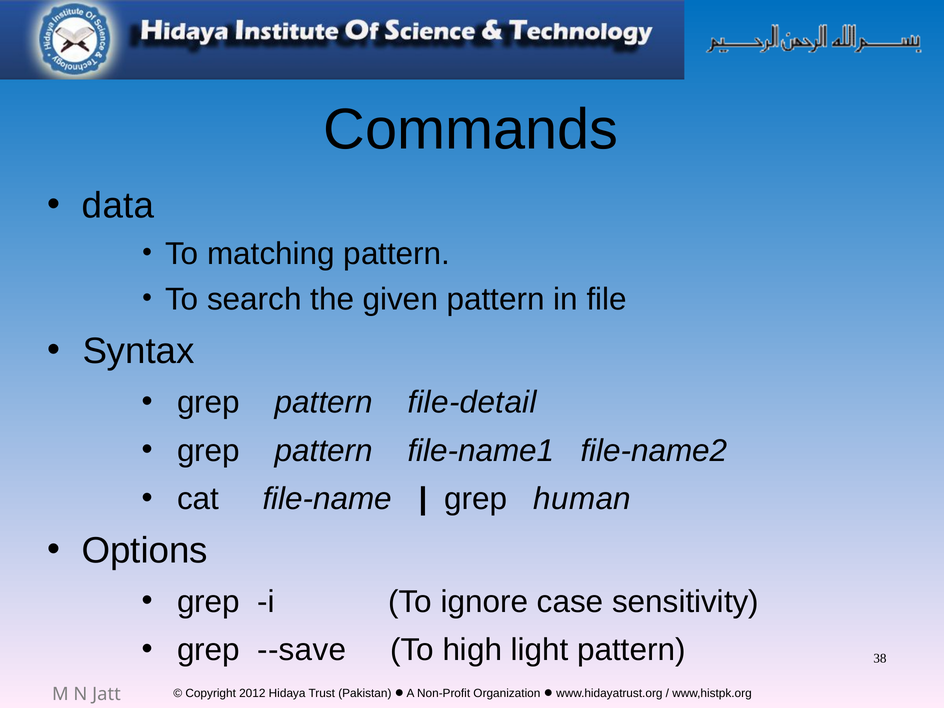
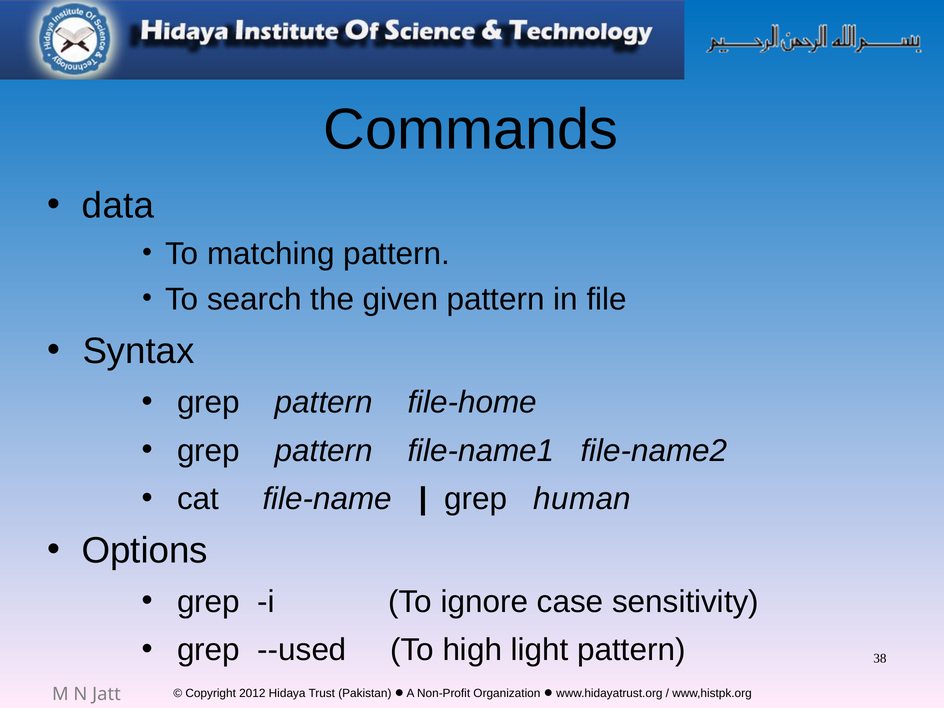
file-detail: file-detail -> file-home
--save: --save -> --used
